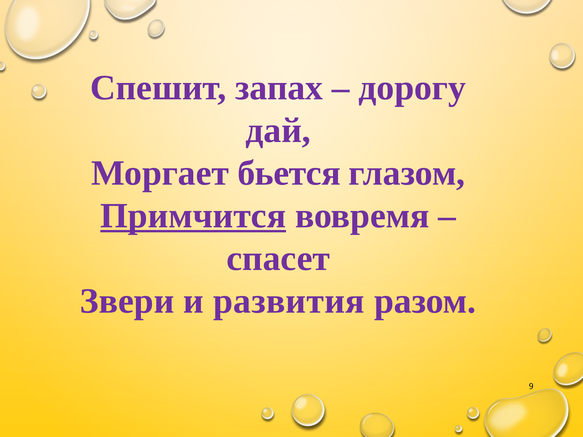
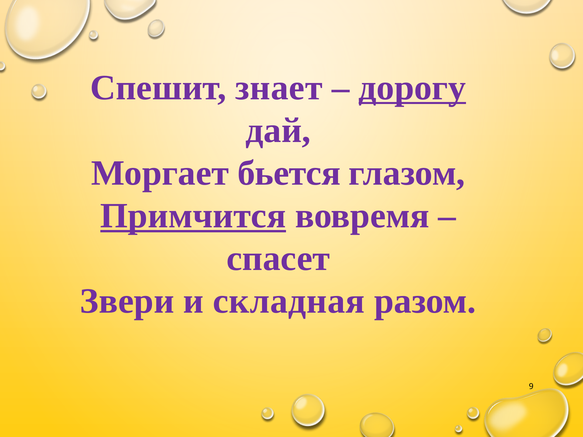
запах: запах -> знает
дорогу underline: none -> present
развития: развития -> складная
